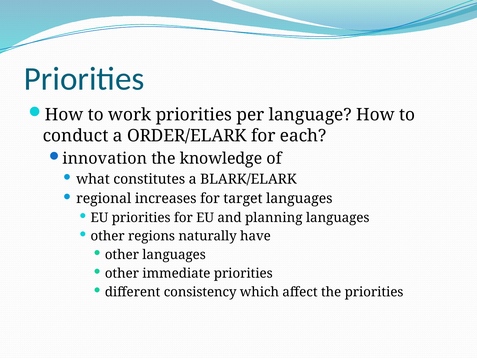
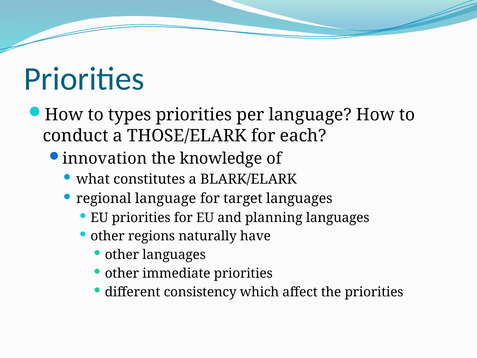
work: work -> types
ORDER/ELARK: ORDER/ELARK -> THOSE/ELARK
regional increases: increases -> language
